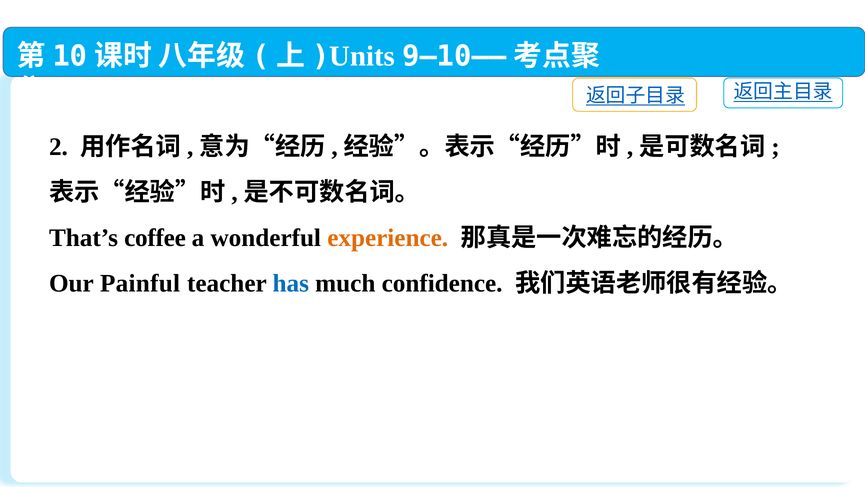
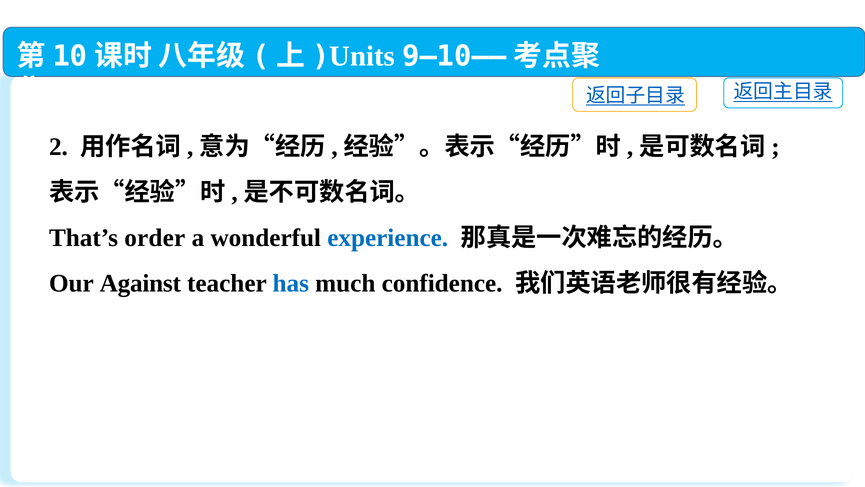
coffee: coffee -> order
experience colour: orange -> blue
Painful: Painful -> Against
